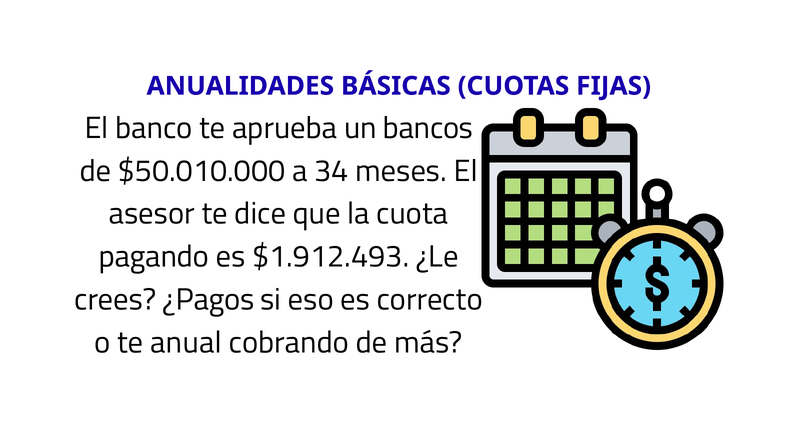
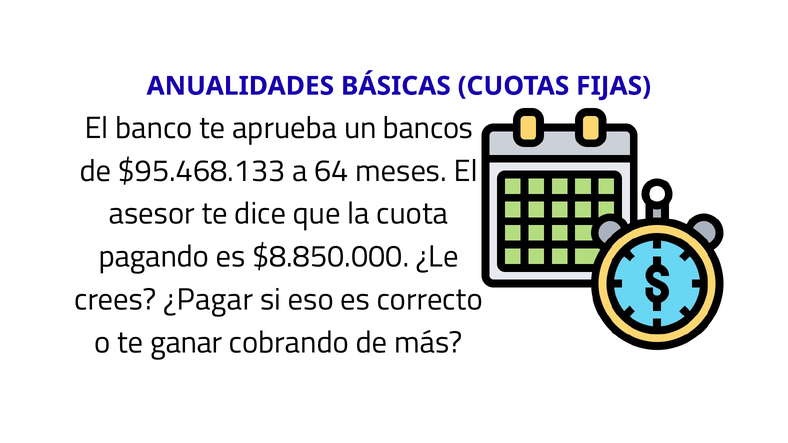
$50.010.000: $50.010.000 -> $95.468.133
34: 34 -> 64
$1.912.493: $1.912.493 -> $8.850.000
¿Pagos: ¿Pagos -> ¿Pagar
anual: anual -> ganar
